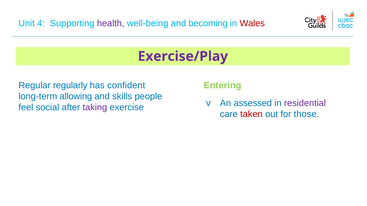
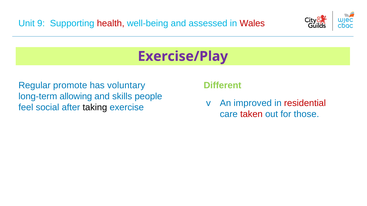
4: 4 -> 9
health colour: purple -> red
becoming: becoming -> assessed
regularly: regularly -> promote
confident: confident -> voluntary
Entering: Entering -> Different
assessed: assessed -> improved
residential colour: purple -> red
taking colour: purple -> black
